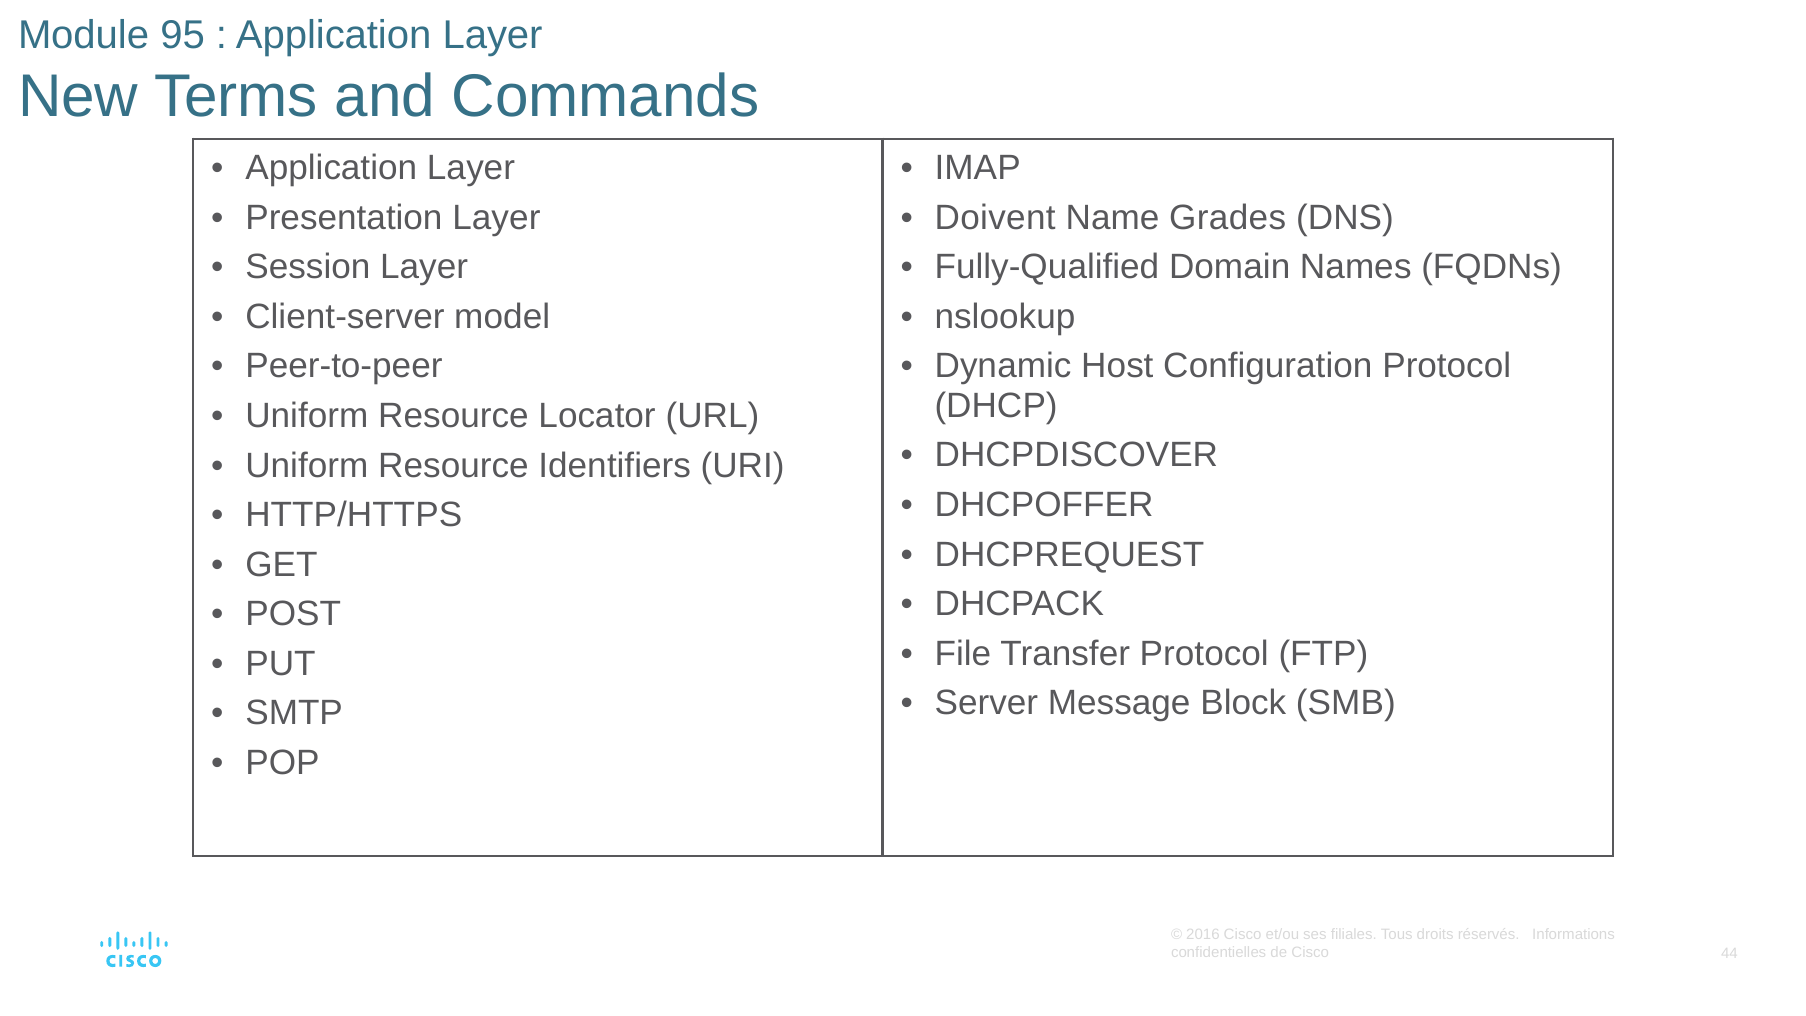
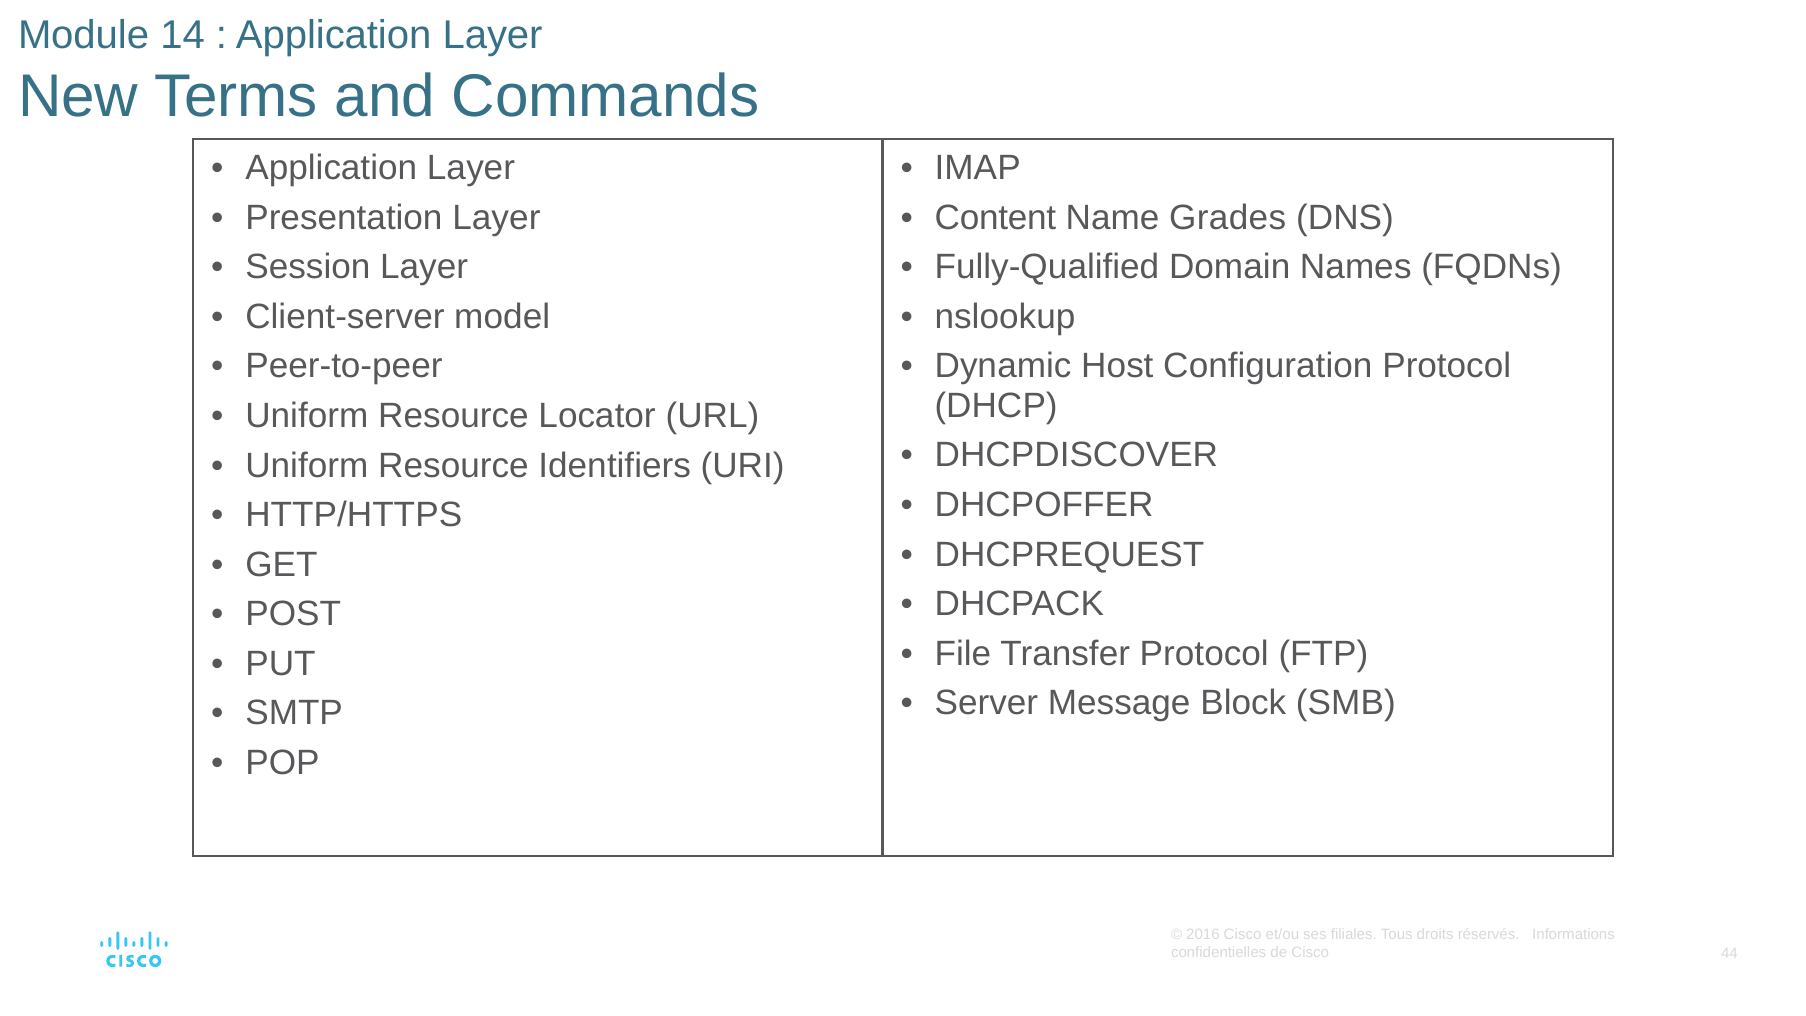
95: 95 -> 14
Doivent: Doivent -> Content
